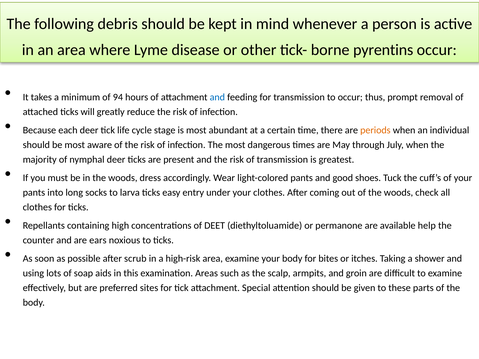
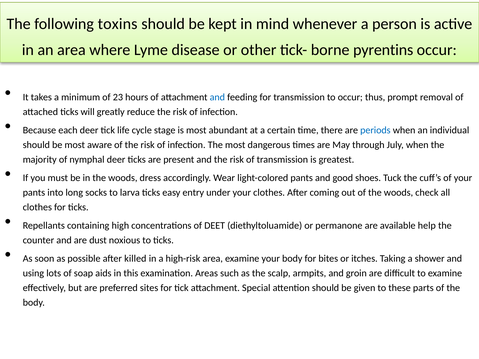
debris: debris -> toxins
94: 94 -> 23
periods colour: orange -> blue
ears: ears -> dust
scrub: scrub -> killed
